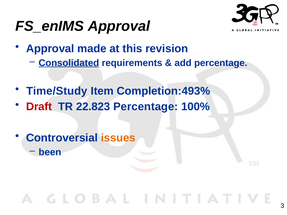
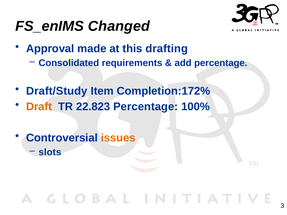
FS_enIMS Approval: Approval -> Changed
revision: revision -> drafting
Consolidated underline: present -> none
Time/Study: Time/Study -> Draft/Study
Completion:493%: Completion:493% -> Completion:172%
Draft colour: red -> orange
been: been -> slots
